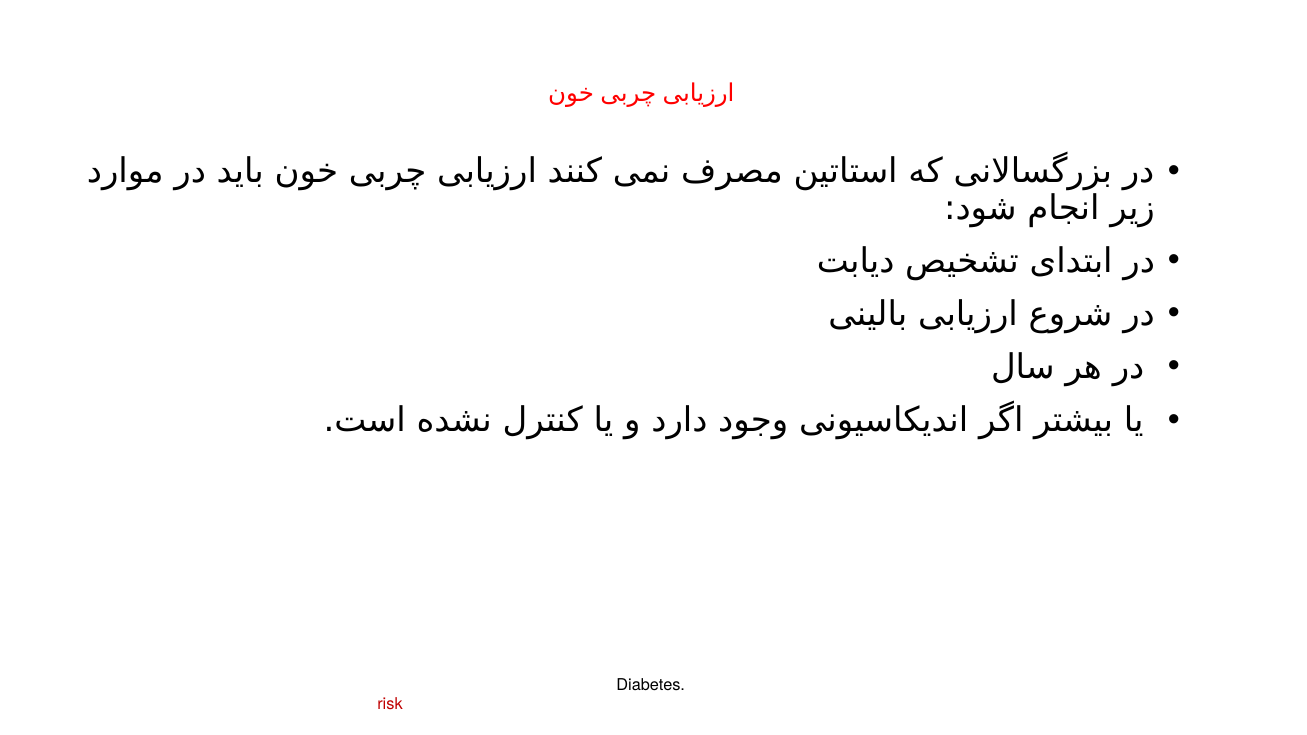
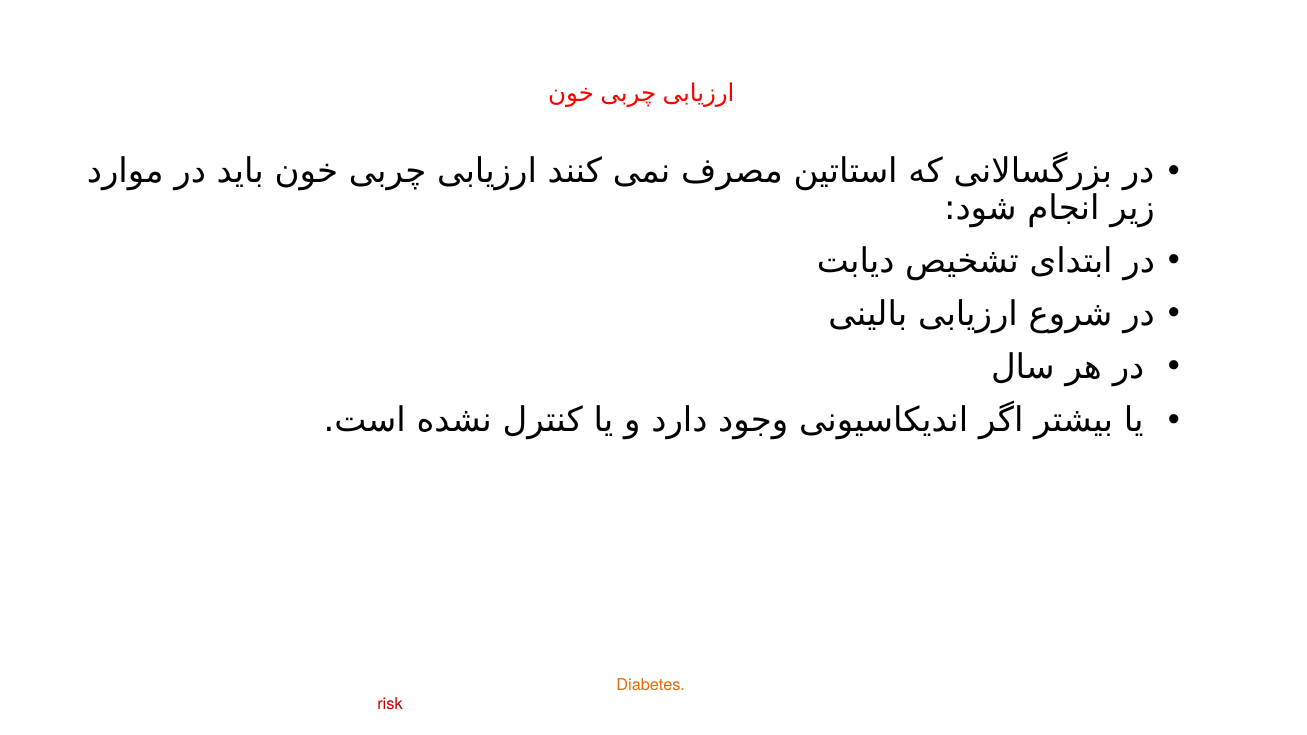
Diabetes at (651, 685) colour: black -> orange
